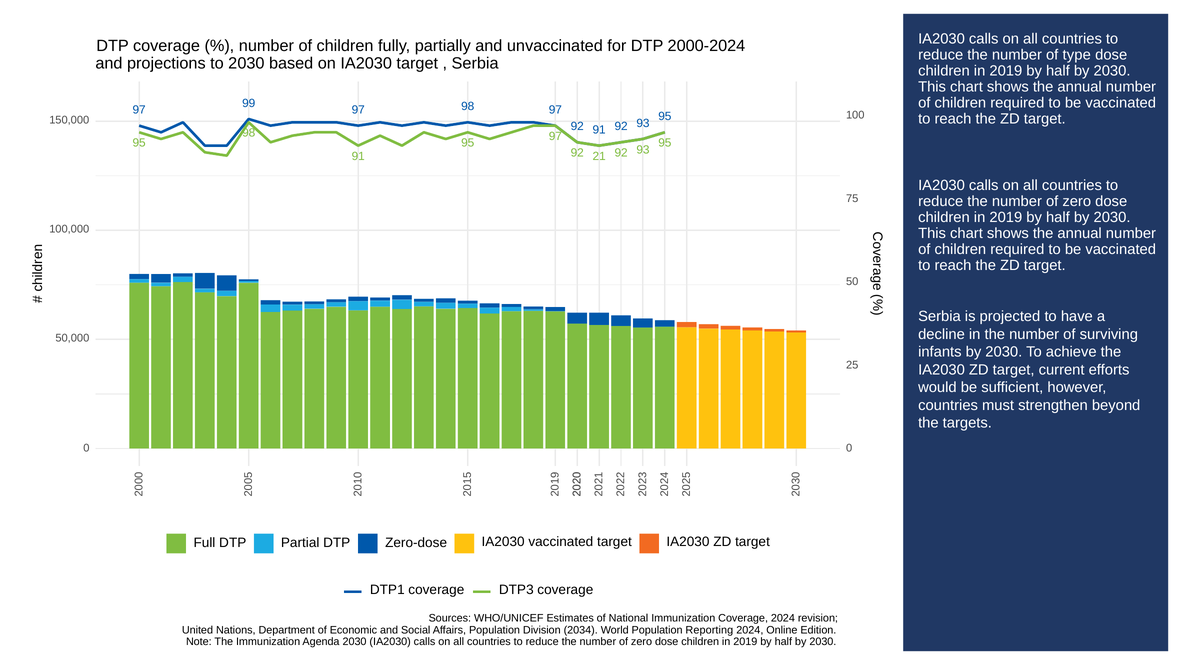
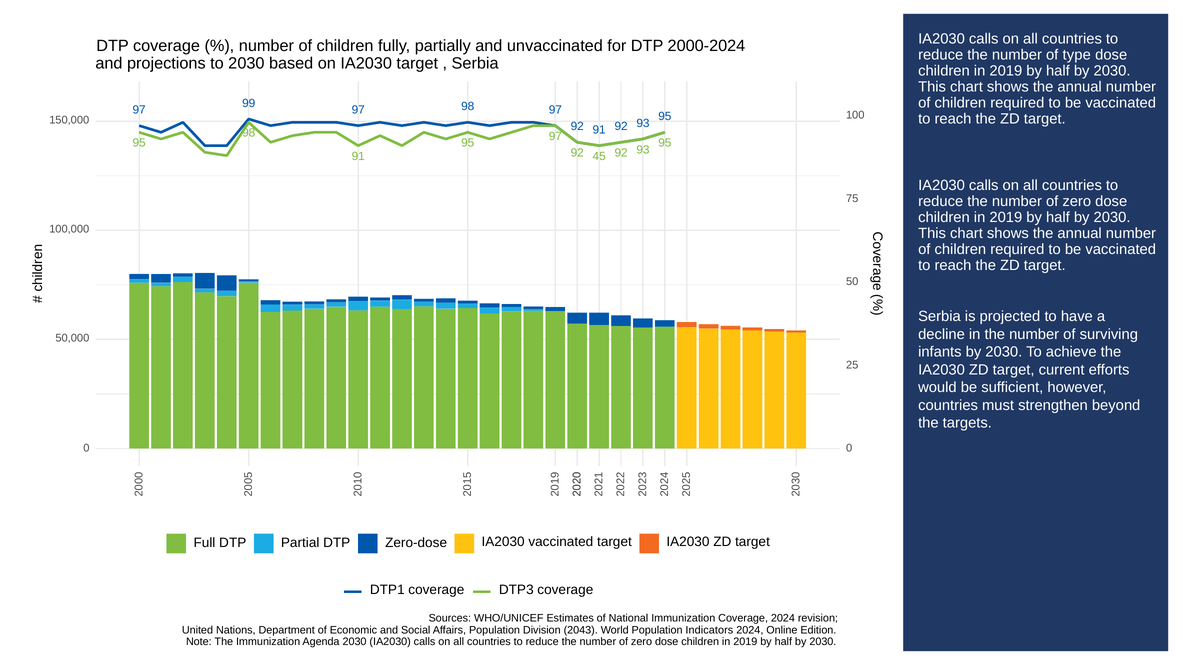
21: 21 -> 45
2034: 2034 -> 2043
Reporting: Reporting -> Indicators
